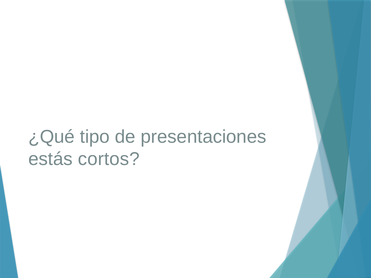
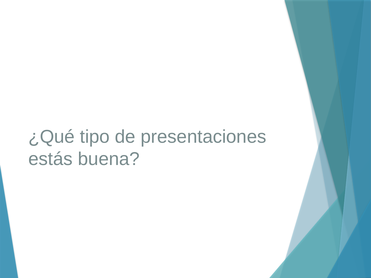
cortos: cortos -> buena
